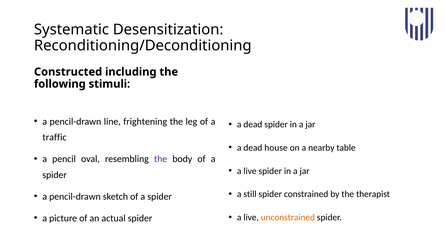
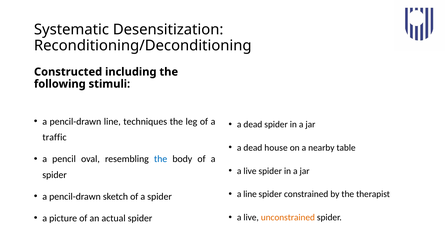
frightening: frightening -> techniques
the at (161, 159) colour: purple -> blue
a still: still -> line
